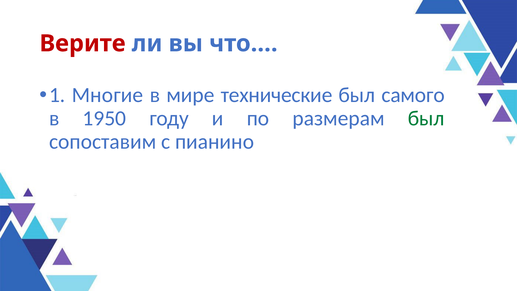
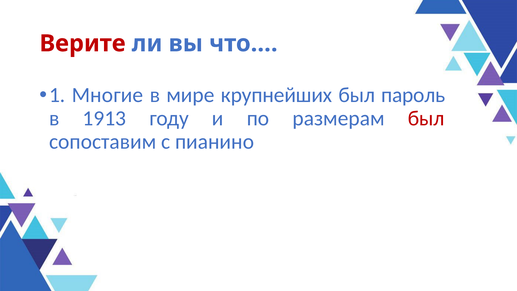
технические: технические -> крупнейших
самого: самого -> пароль
1950: 1950 -> 1913
был at (426, 118) colour: green -> red
